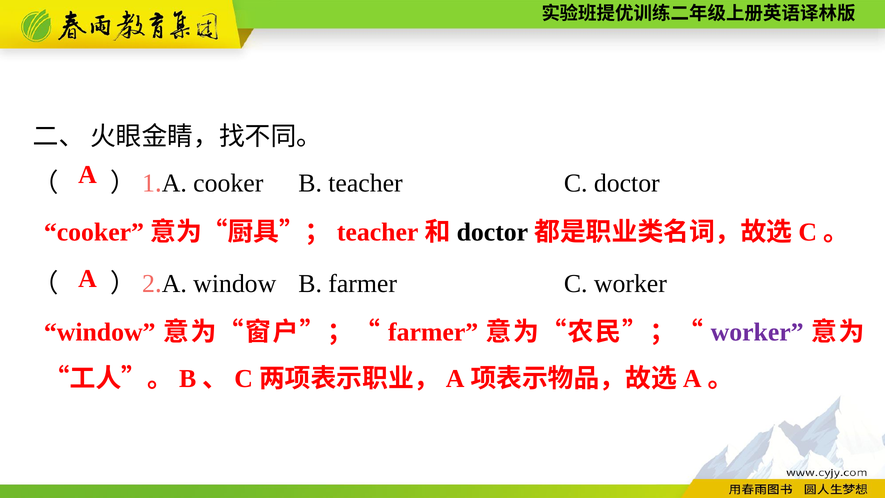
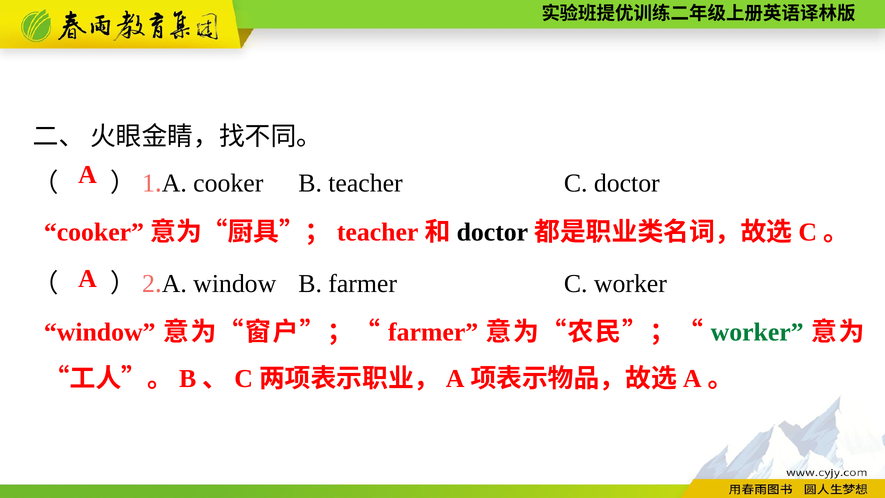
worker at (757, 332) colour: purple -> green
